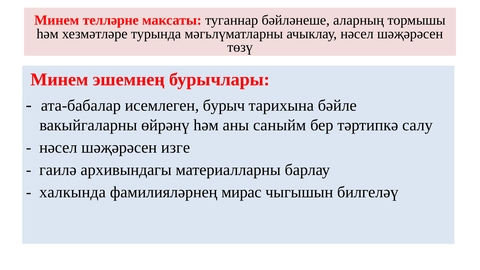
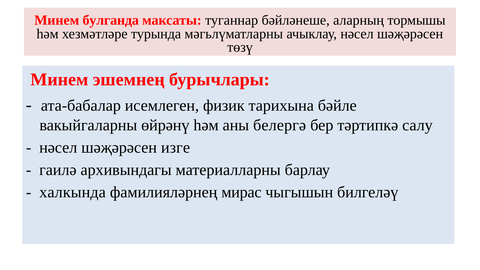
телләрне: телләрне -> булганда
бурыч: бурыч -> физик
саныйм: саныйм -> белергә
